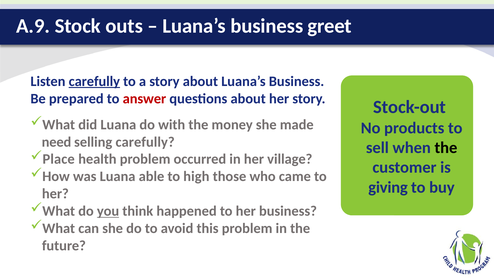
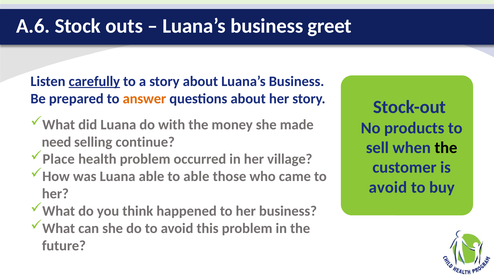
A.9: A.9 -> A.6
answer colour: red -> orange
selling carefully: carefully -> continue
to high: high -> able
giving at (388, 187): giving -> avoid
you underline: present -> none
